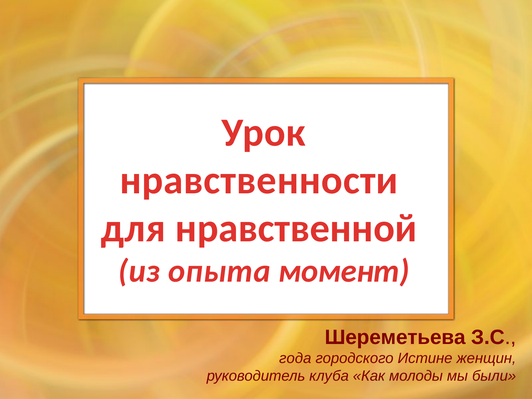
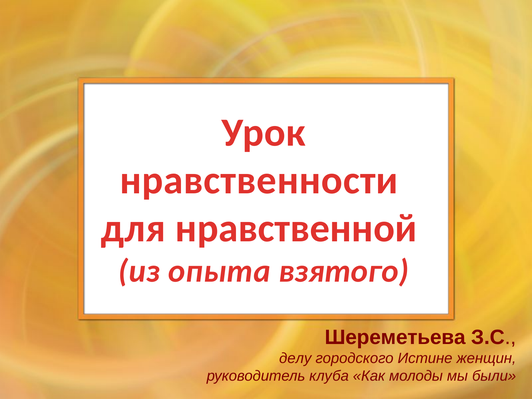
момент: момент -> взятого
года: года -> делу
